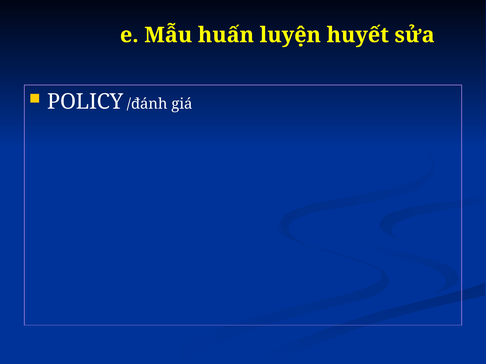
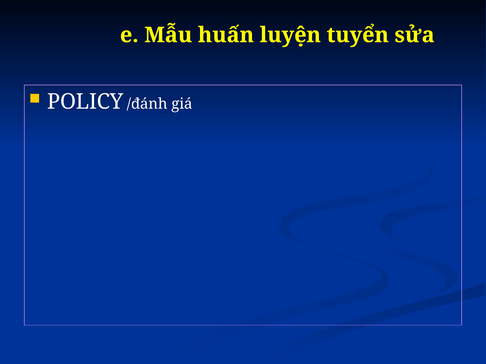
huyết: huyết -> tuyển
